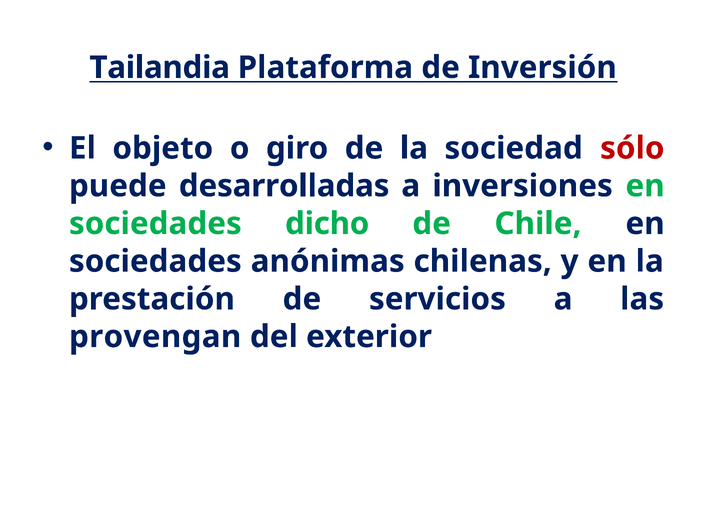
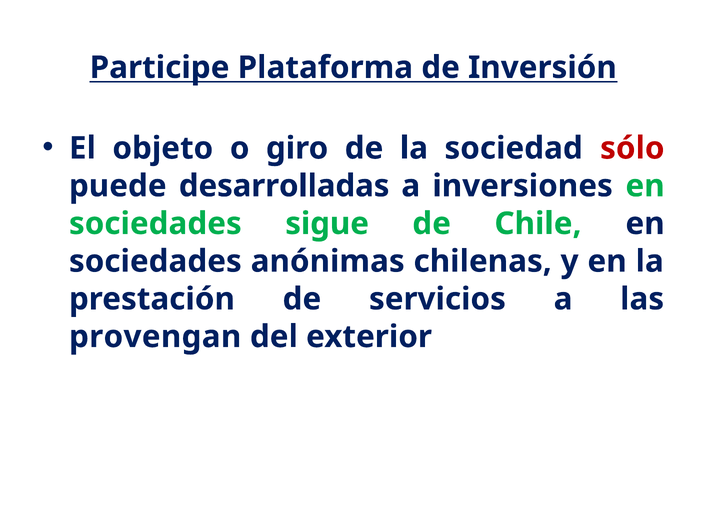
Tailandia: Tailandia -> Participe
dicho: dicho -> sigue
